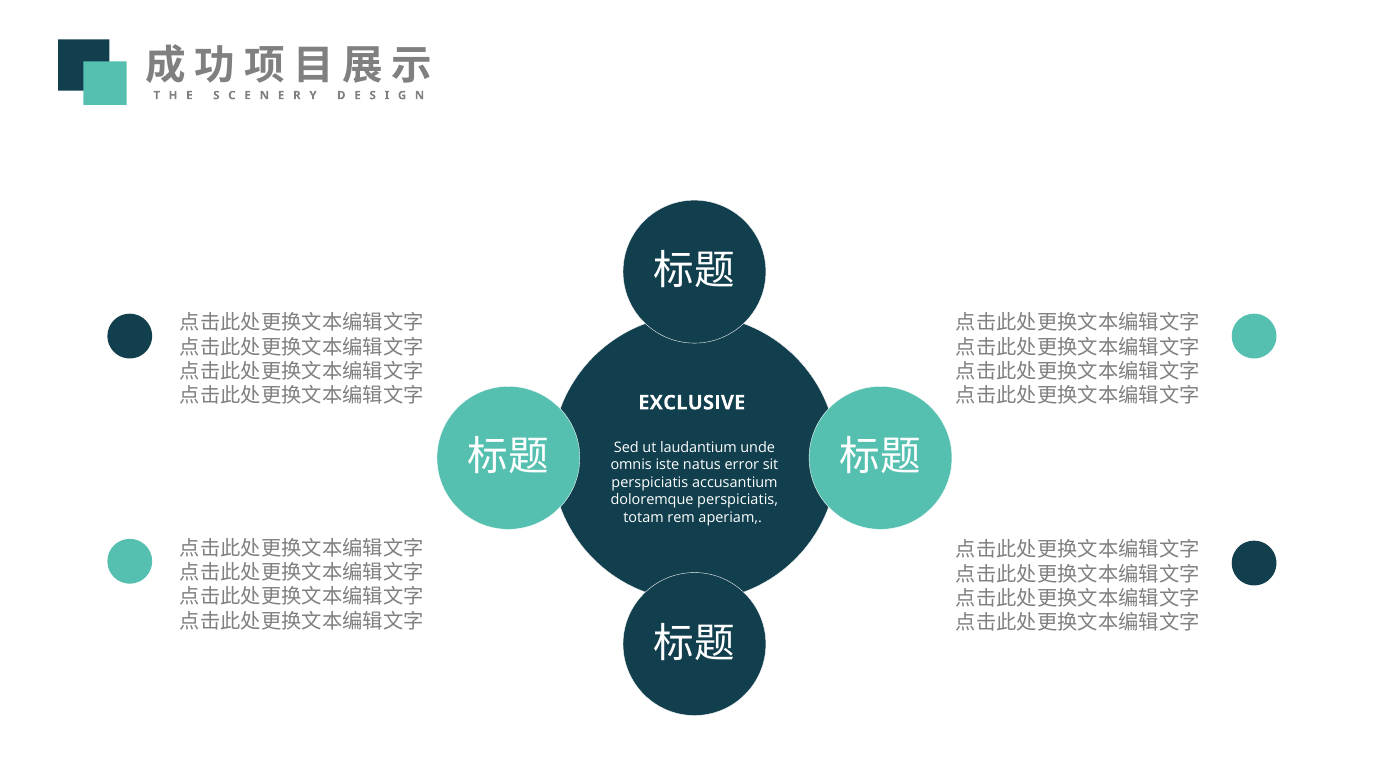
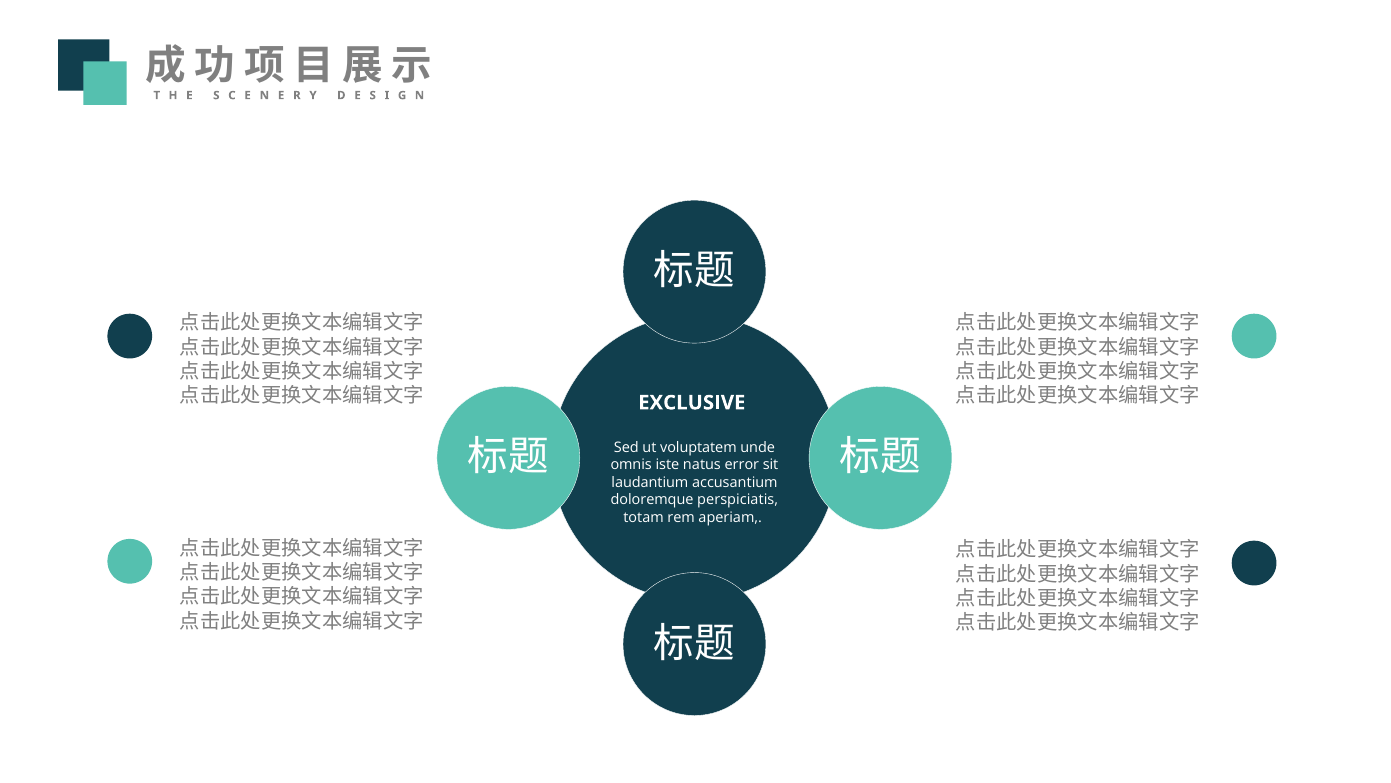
laudantium: laudantium -> voluptatem
perspiciatis at (650, 482): perspiciatis -> laudantium
